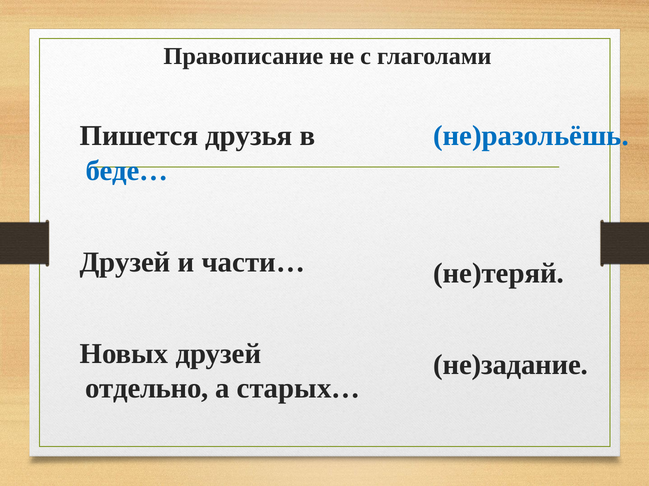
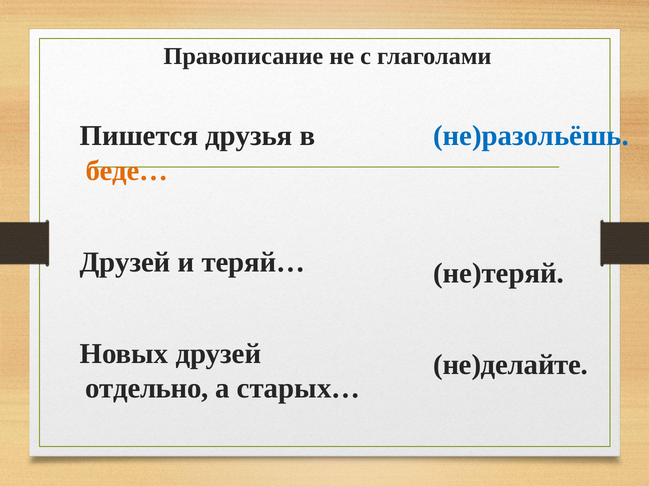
беде… colour: blue -> orange
части…: части… -> теряй…
не)задание: не)задание -> не)делайте
